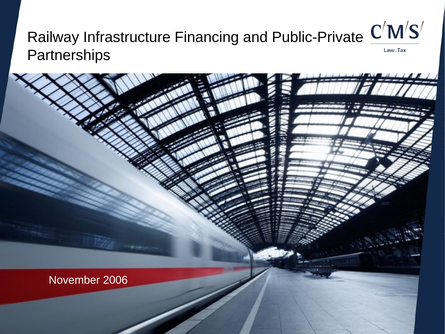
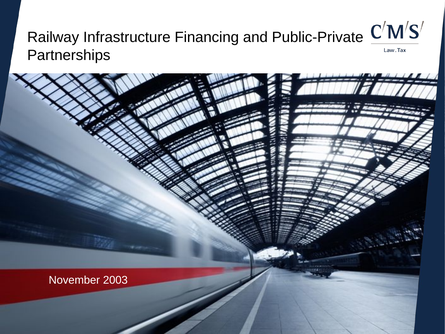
2006: 2006 -> 2003
